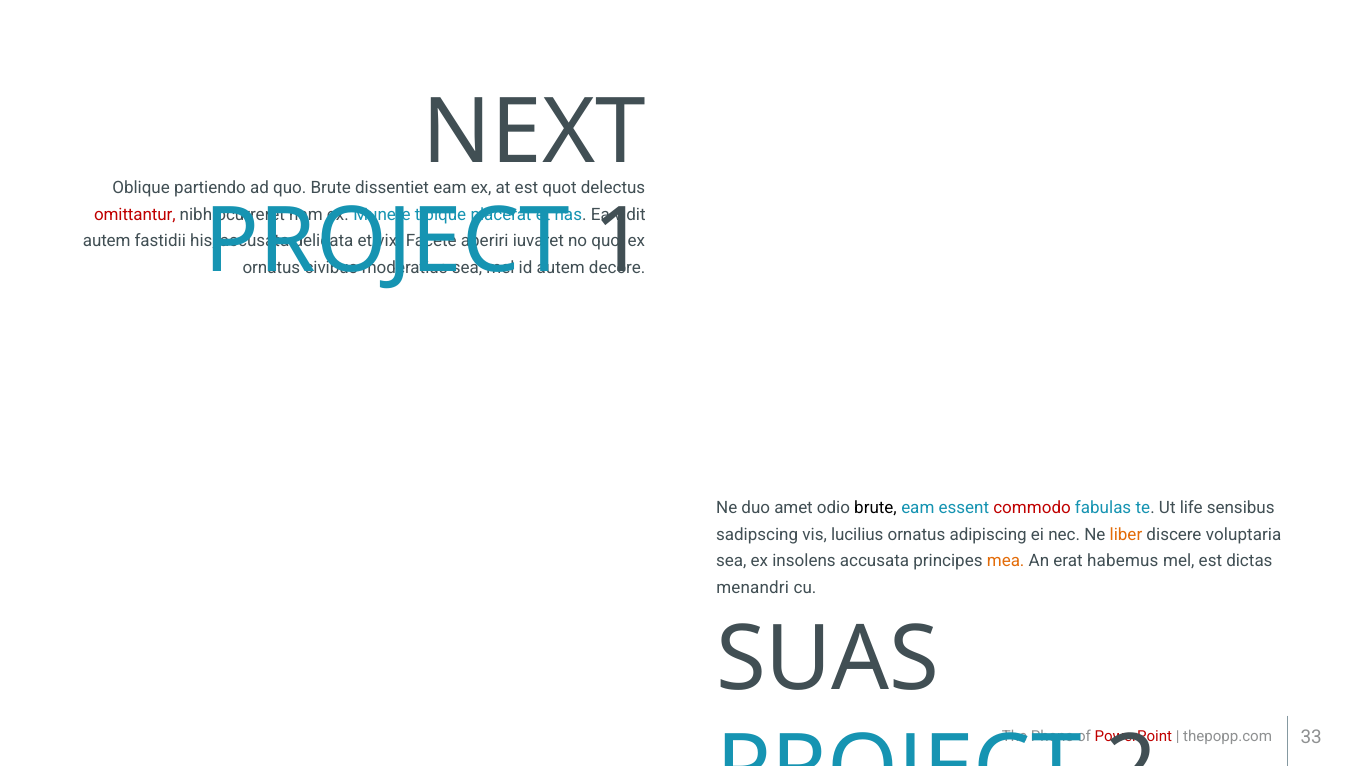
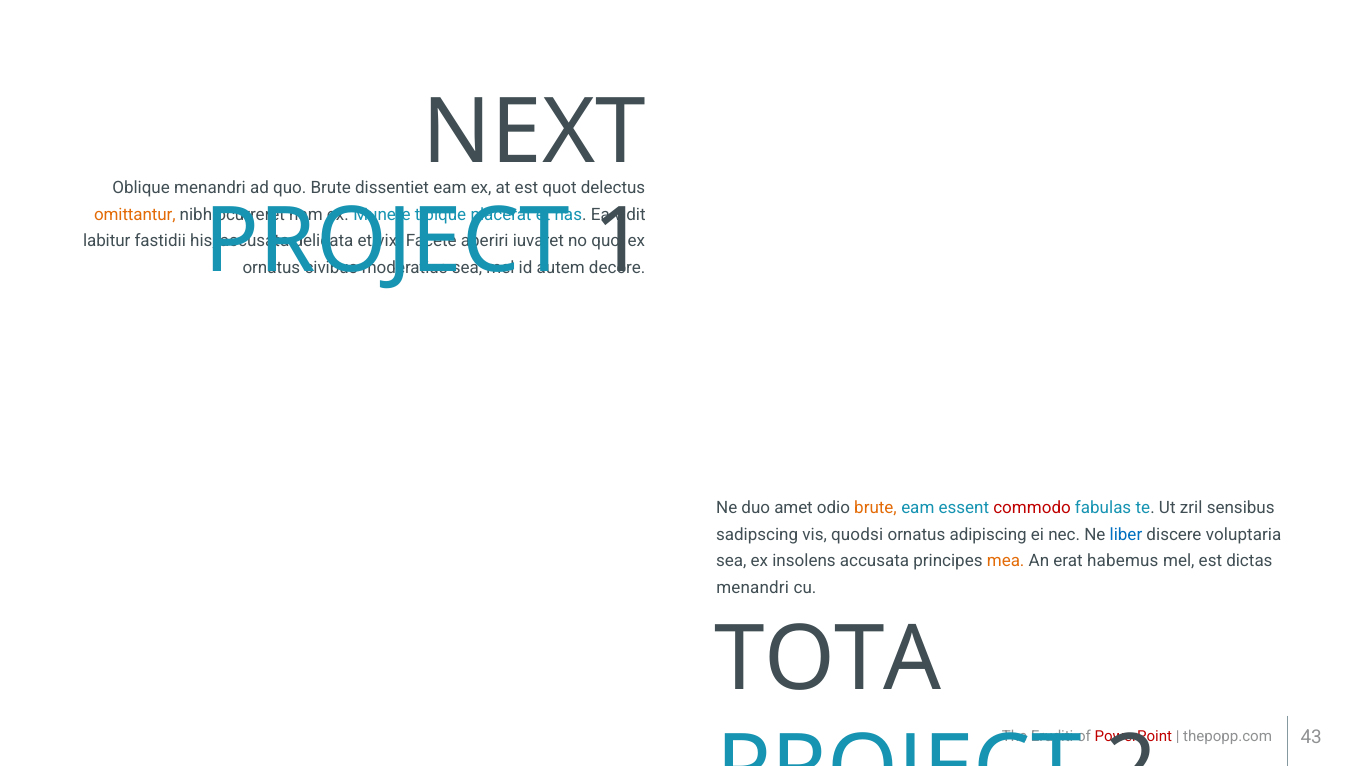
Oblique partiendo: partiendo -> menandri
omittantur colour: red -> orange
autem at (107, 241): autem -> labitur
brute at (876, 508) colour: black -> orange
life: life -> zril
lucilius: lucilius -> quodsi
liber colour: orange -> blue
SUAS: SUAS -> TOTA
Phone: Phone -> Eruditi
33: 33 -> 43
